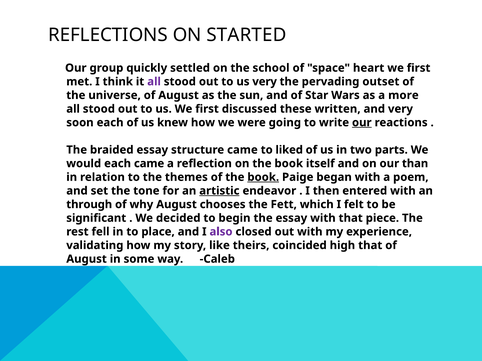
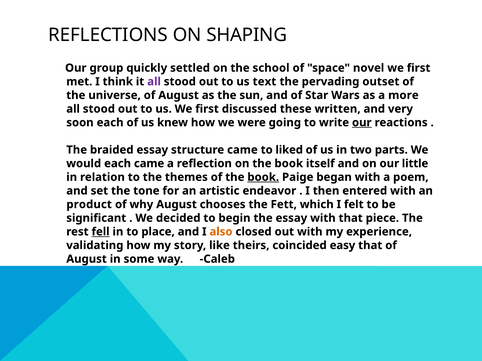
STARTED: STARTED -> SHAPING
heart: heart -> novel
us very: very -> text
than: than -> little
artistic underline: present -> none
through: through -> product
fell underline: none -> present
also colour: purple -> orange
high: high -> easy
